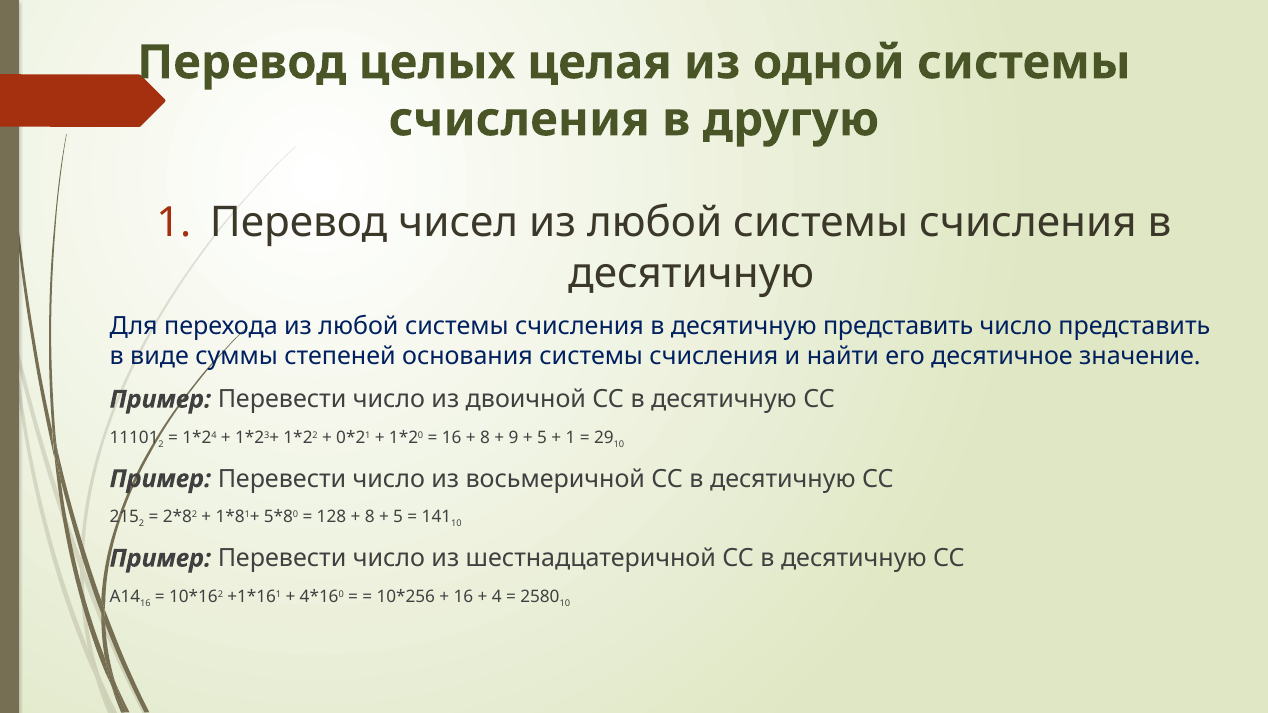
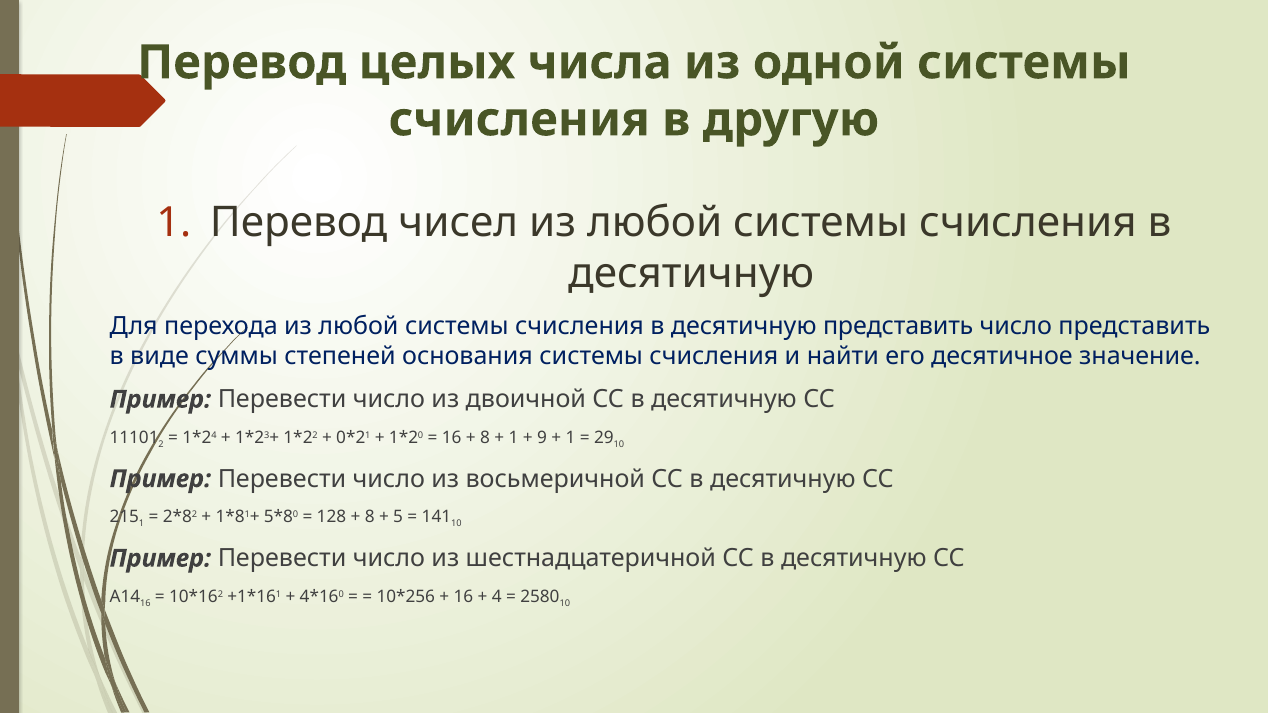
целая: целая -> числа
9 at (514, 438): 9 -> 1
5 at (542, 438): 5 -> 9
2 at (142, 524): 2 -> 1
